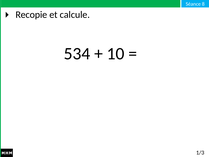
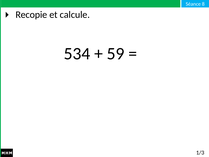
10: 10 -> 59
